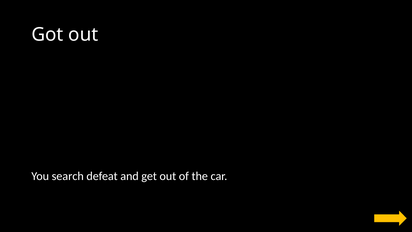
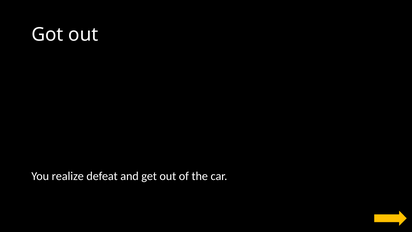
search: search -> realize
